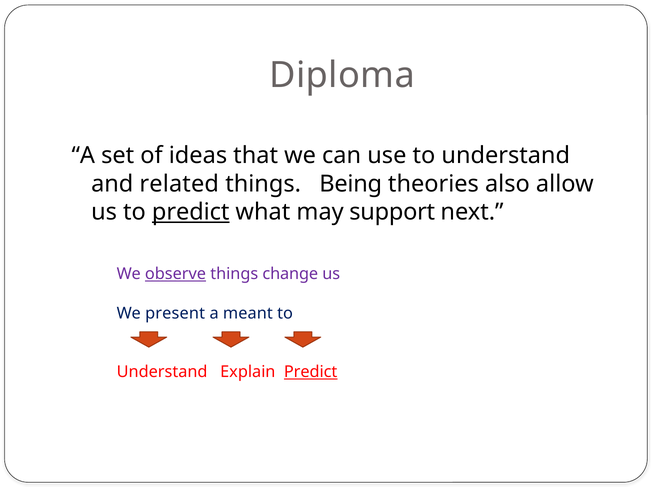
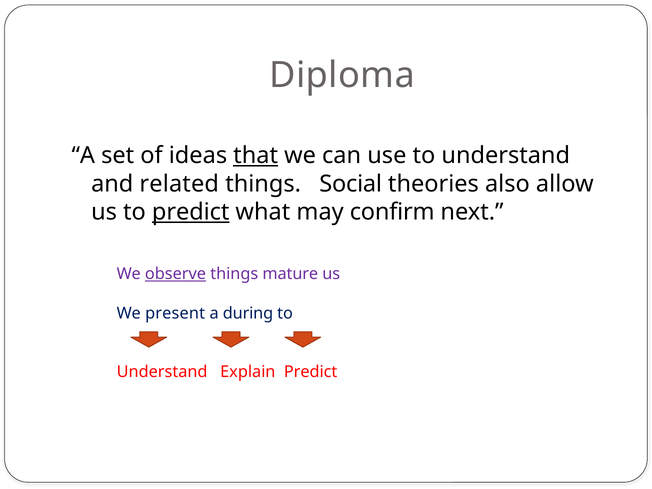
that underline: none -> present
Being: Being -> Social
support: support -> confirm
change: change -> mature
meant: meant -> during
Predict at (311, 372) underline: present -> none
